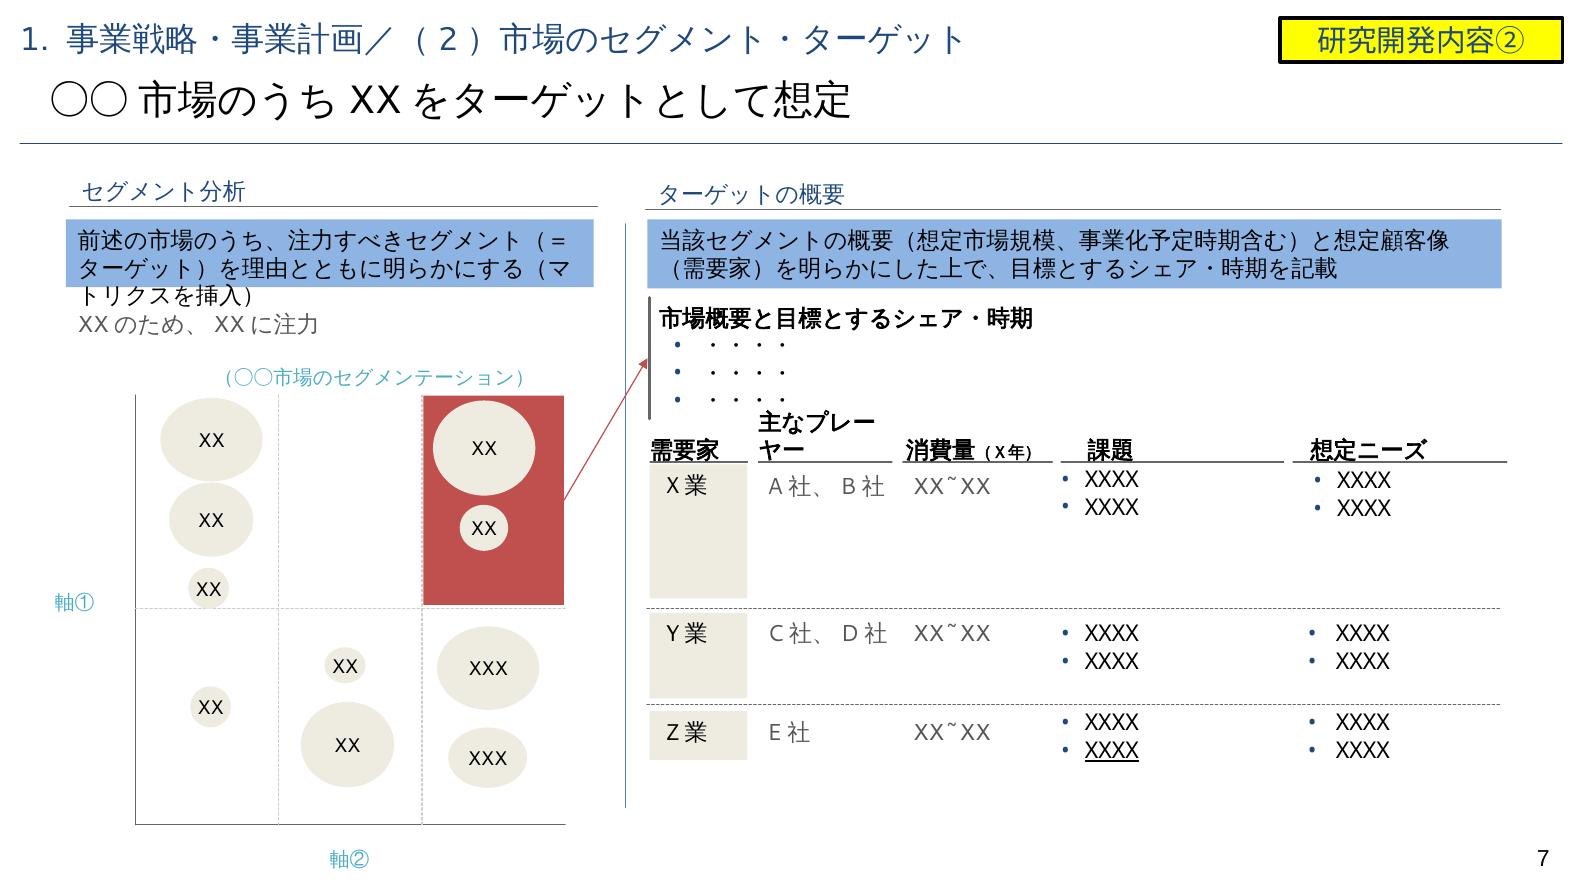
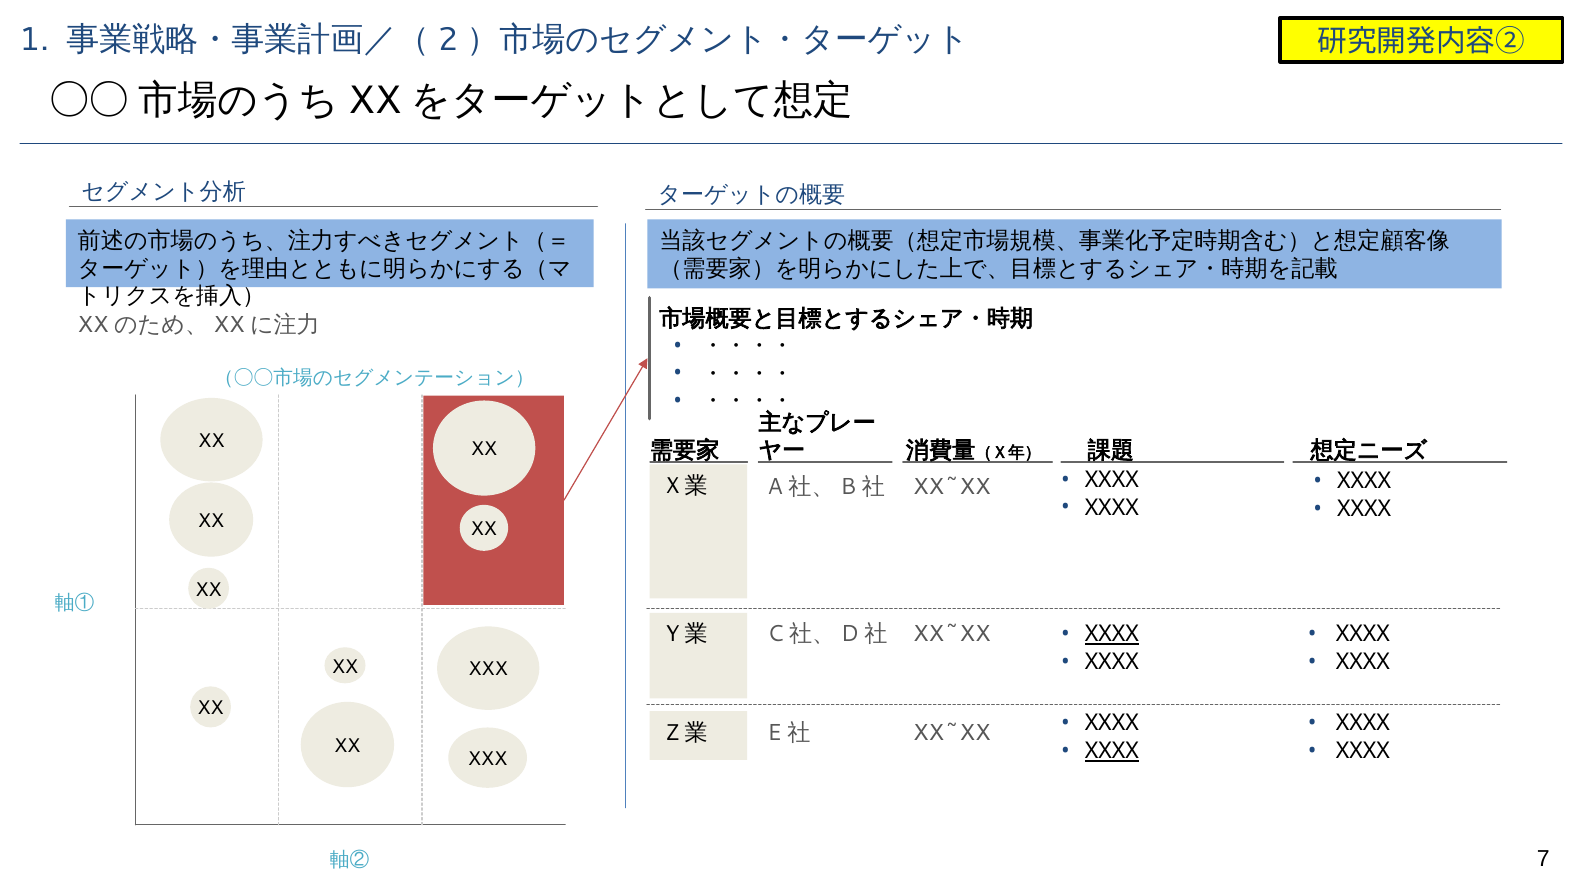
XXXX at (1112, 634) underline: none -> present
